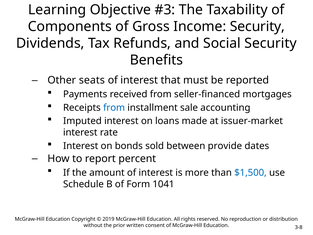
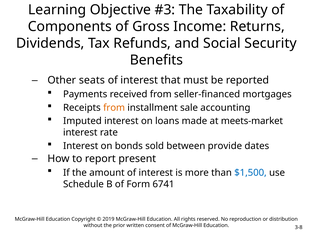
Income Security: Security -> Returns
from at (114, 108) colour: blue -> orange
issuer-market: issuer-market -> meets-market
percent: percent -> present
1041: 1041 -> 6741
